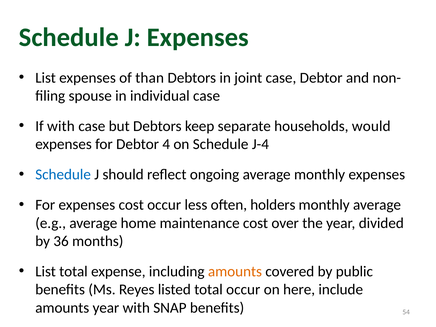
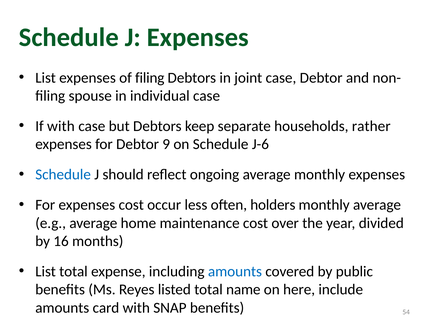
of than: than -> filing
would: would -> rather
4: 4 -> 9
J-4: J-4 -> J-6
36: 36 -> 16
amounts at (235, 271) colour: orange -> blue
total occur: occur -> name
amounts year: year -> card
